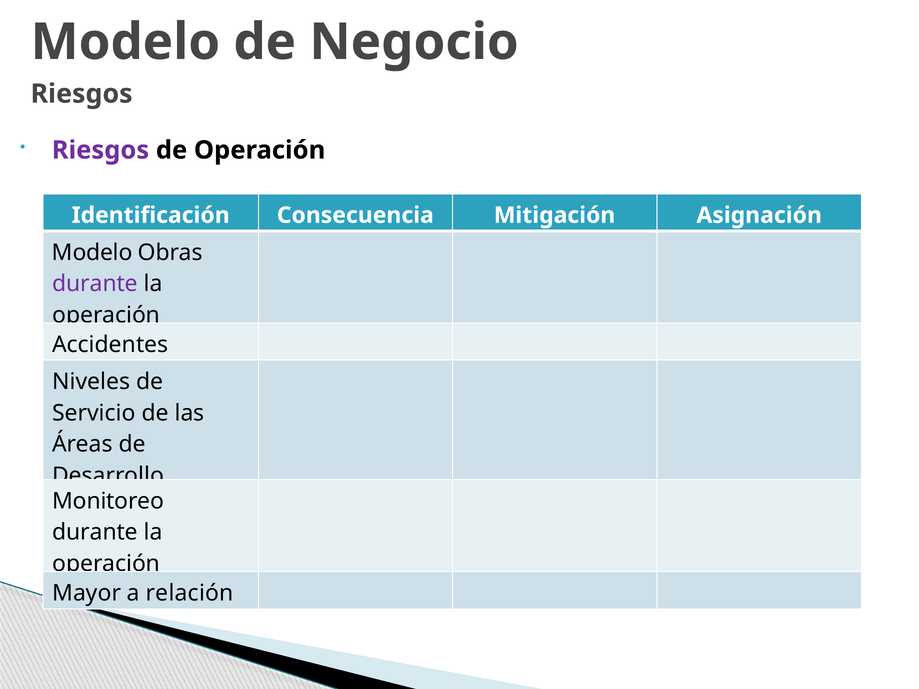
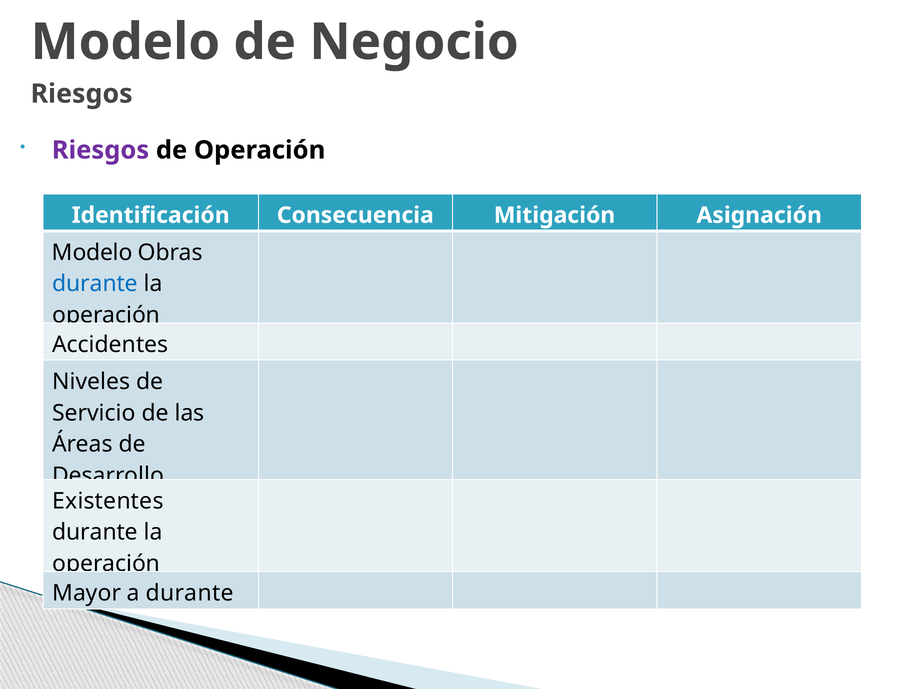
durante at (95, 284) colour: purple -> blue
Monitoreo: Monitoreo -> Existentes
a relación: relación -> durante
